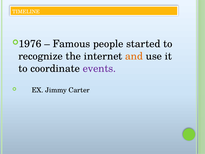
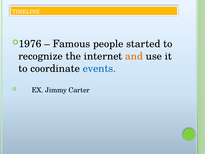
events colour: purple -> blue
